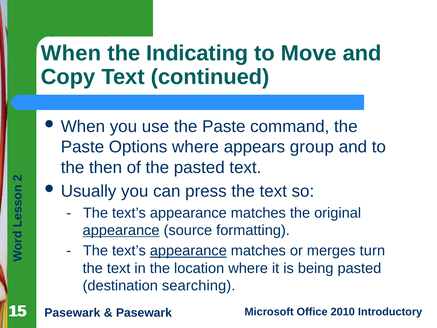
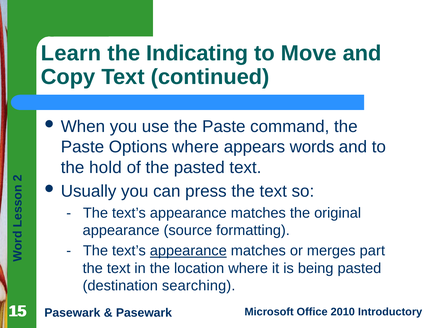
When at (71, 53): When -> Learn
group: group -> words
then: then -> hold
appearance at (121, 230) underline: present -> none
turn: turn -> part
